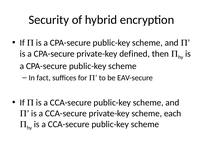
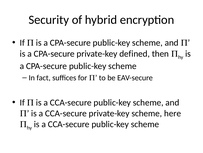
each: each -> here
